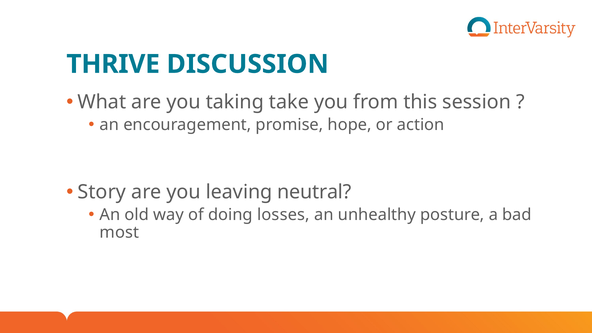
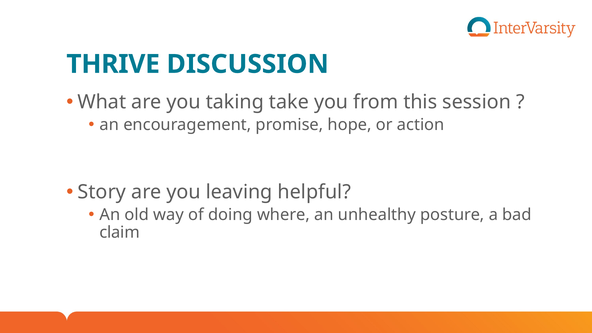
neutral: neutral -> helpful
losses: losses -> where
most: most -> claim
